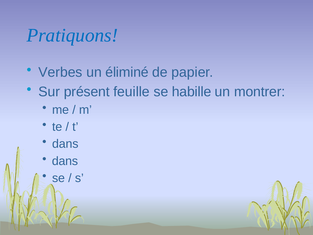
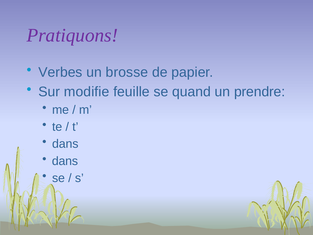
Pratiquons colour: blue -> purple
éliminé: éliminé -> brosse
présent: présent -> modifie
habille: habille -> quand
montrer: montrer -> prendre
